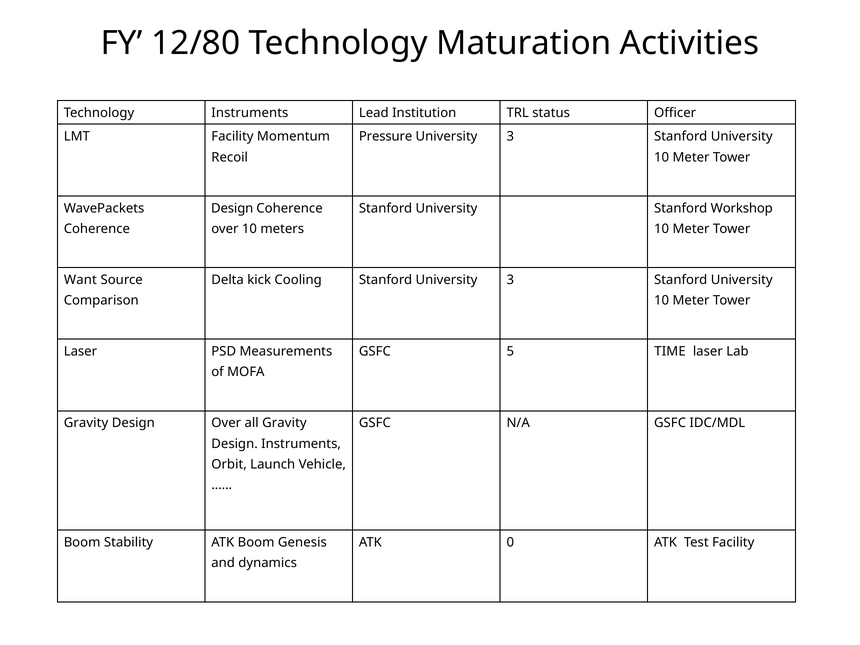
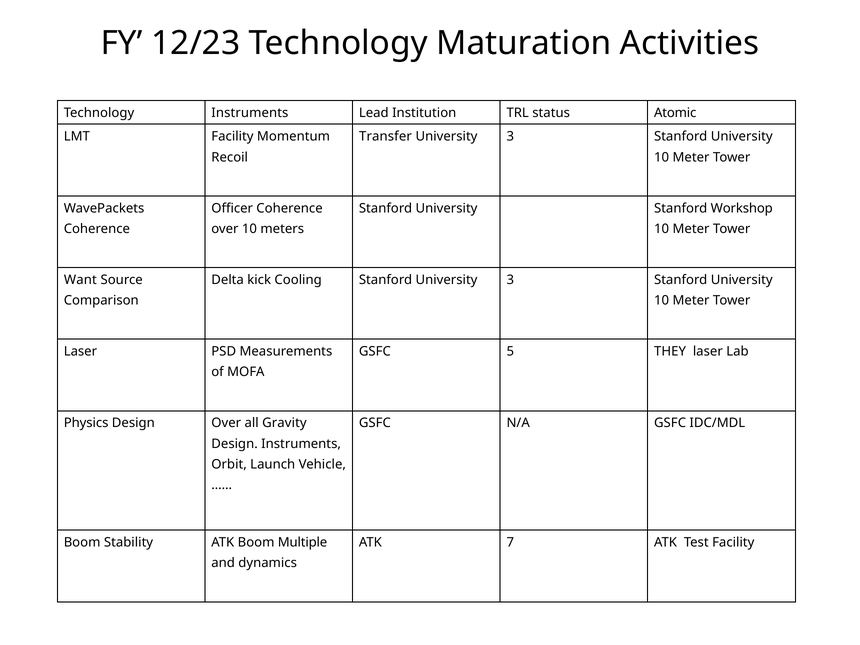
12/80: 12/80 -> 12/23
Officer: Officer -> Atomic
Pressure: Pressure -> Transfer
Design at (232, 208): Design -> Officer
TIME: TIME -> THEY
Gravity at (86, 423): Gravity -> Physics
Genesis: Genesis -> Multiple
0: 0 -> 7
